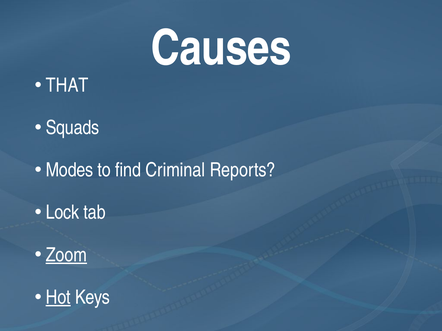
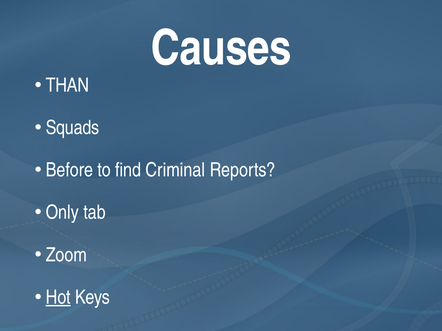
THAT: THAT -> THAN
Modes: Modes -> Before
Lock: Lock -> Only
Zoom underline: present -> none
